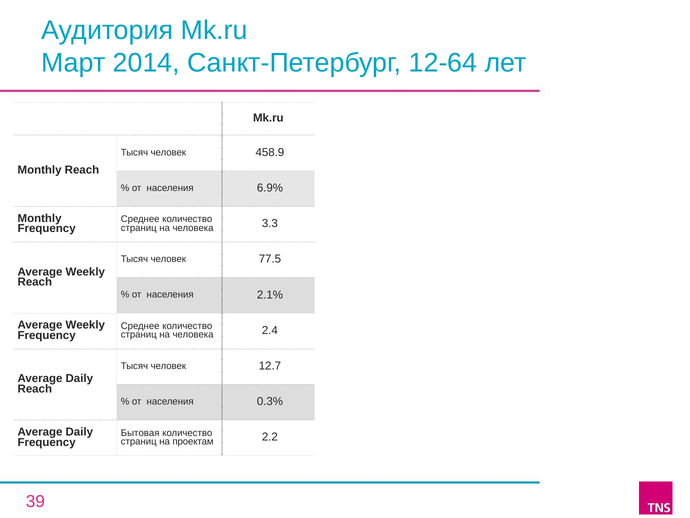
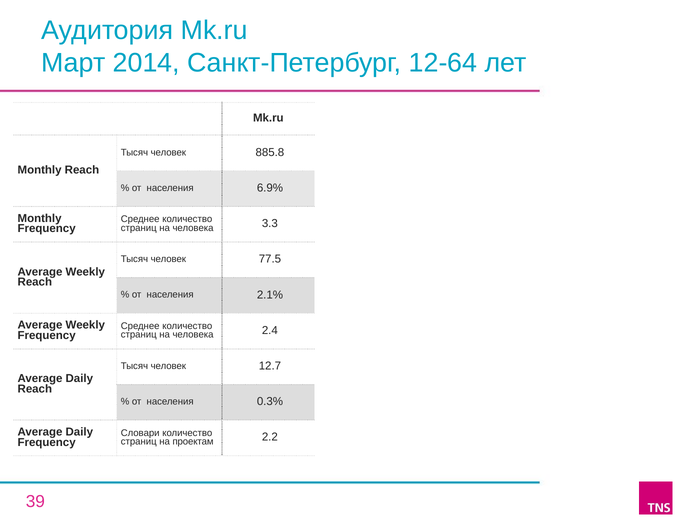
458.9: 458.9 -> 885.8
Бытовая: Бытовая -> Словари
